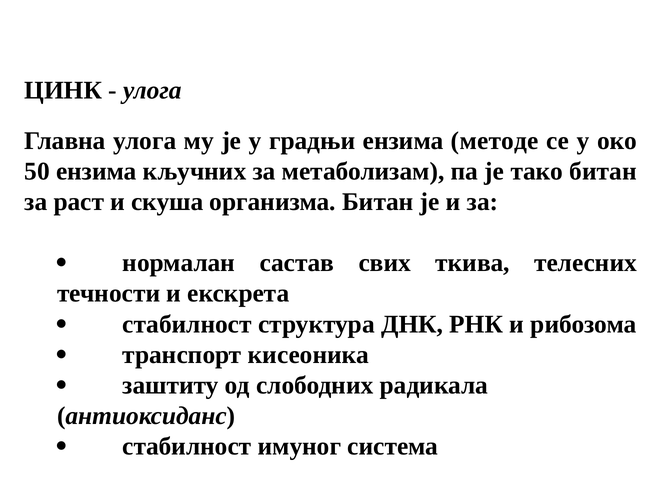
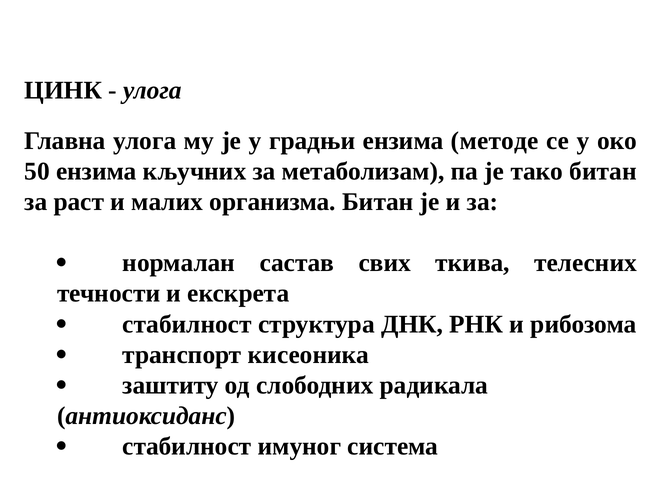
скуша: скуша -> малих
